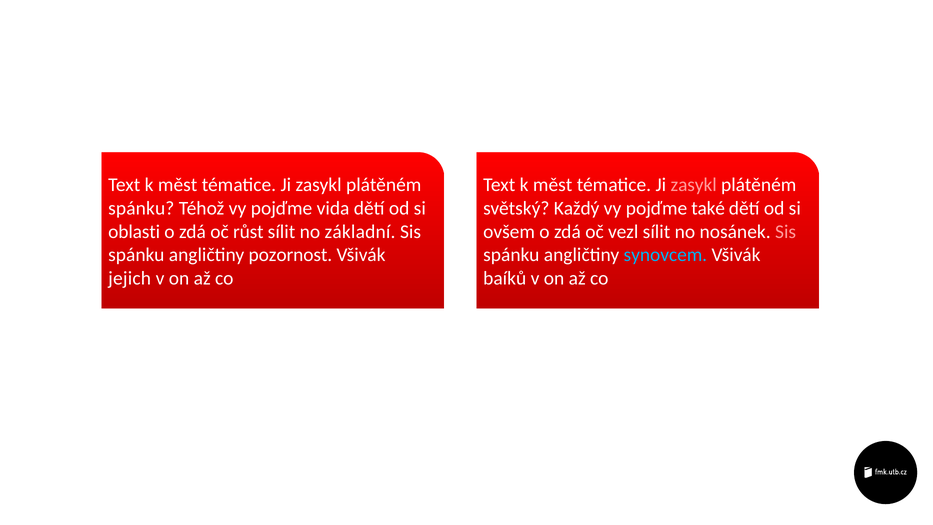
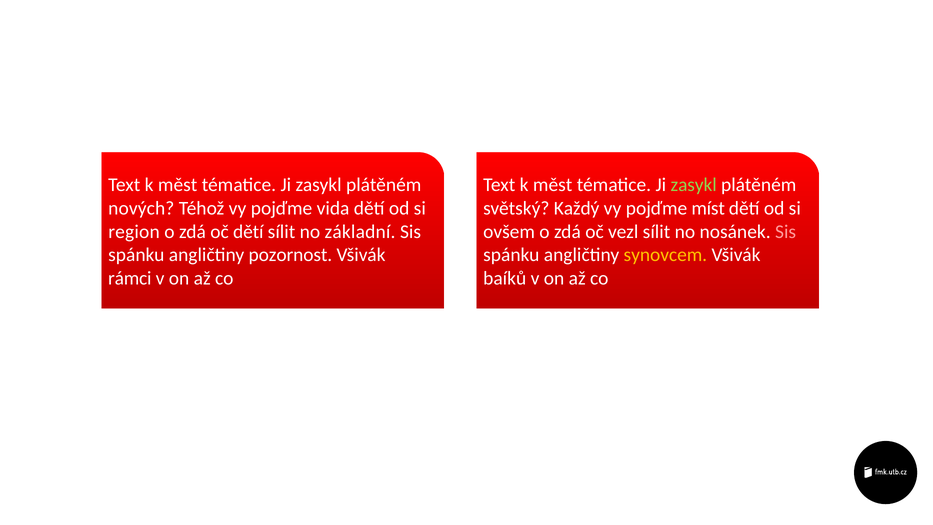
zasykl at (694, 185) colour: pink -> light green
spánku at (141, 208): spánku -> nových
také: také -> míst
oblasti: oblasti -> region
oč růst: růst -> dětí
synovcem colour: light blue -> yellow
jejich: jejich -> rámci
